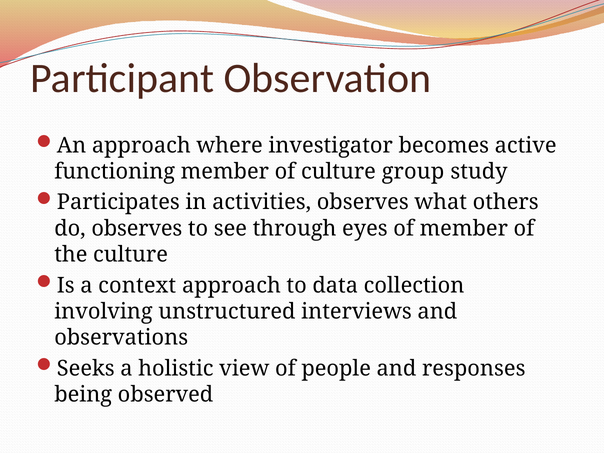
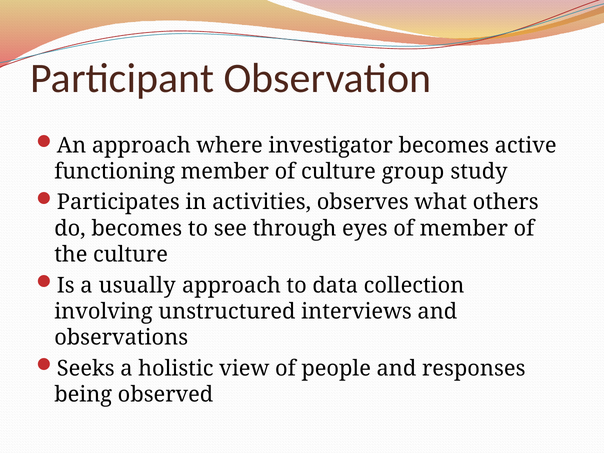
do observes: observes -> becomes
context: context -> usually
